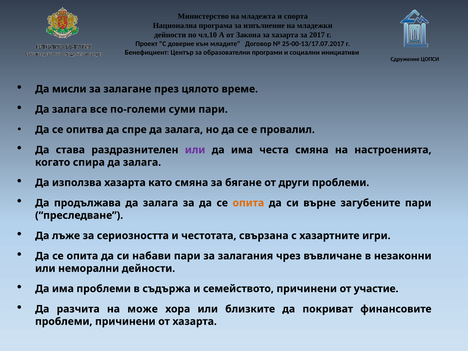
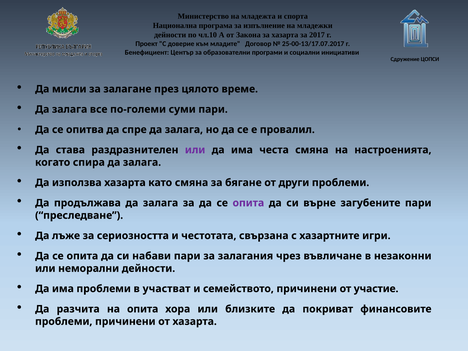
опита at (248, 203) colour: orange -> purple
съдържа: съдържа -> участват
на може: може -> опита
